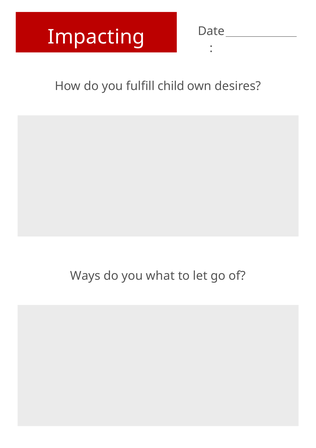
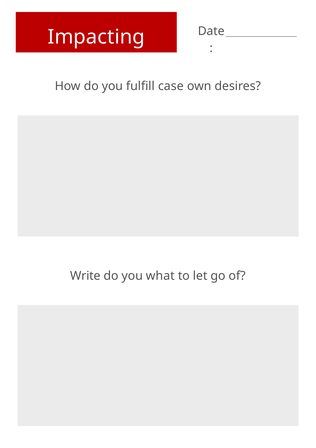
child: child -> case
Ways: Ways -> Write
